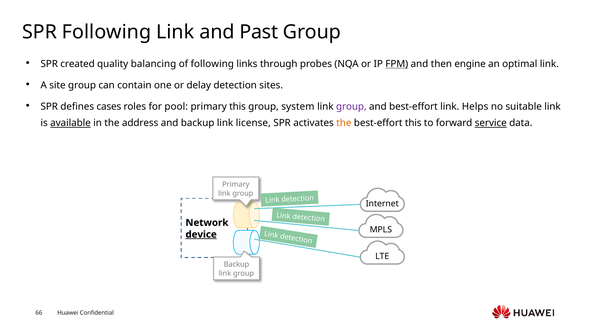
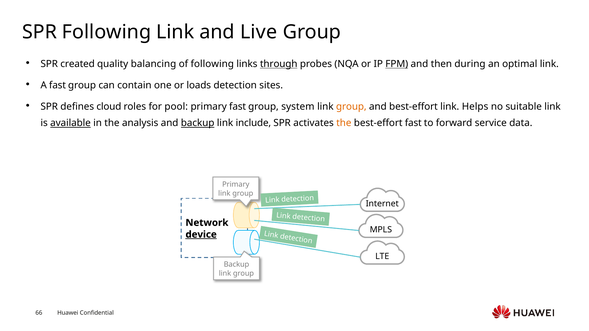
Past: Past -> Live
through underline: none -> present
engine: engine -> during
A site: site -> fast
delay: delay -> loads
cases: cases -> cloud
primary this: this -> fast
group at (351, 107) colour: purple -> orange
address: address -> analysis
backup at (198, 123) underline: none -> present
license: license -> include
best-effort this: this -> fast
service underline: present -> none
